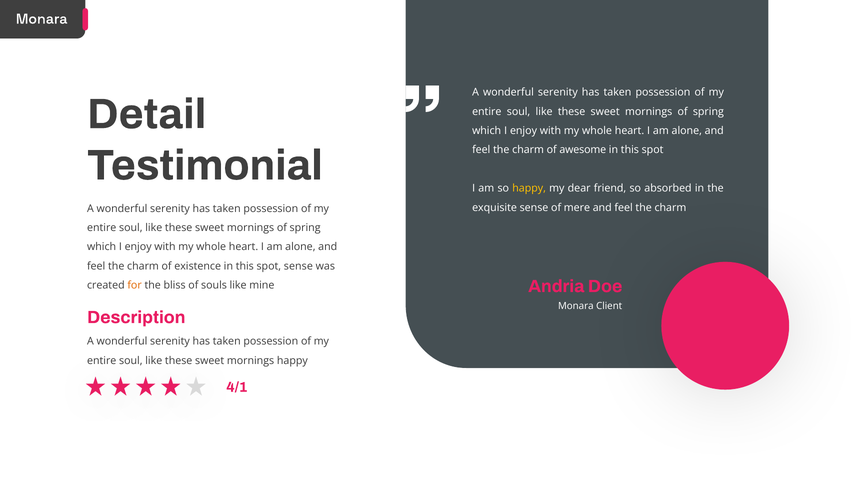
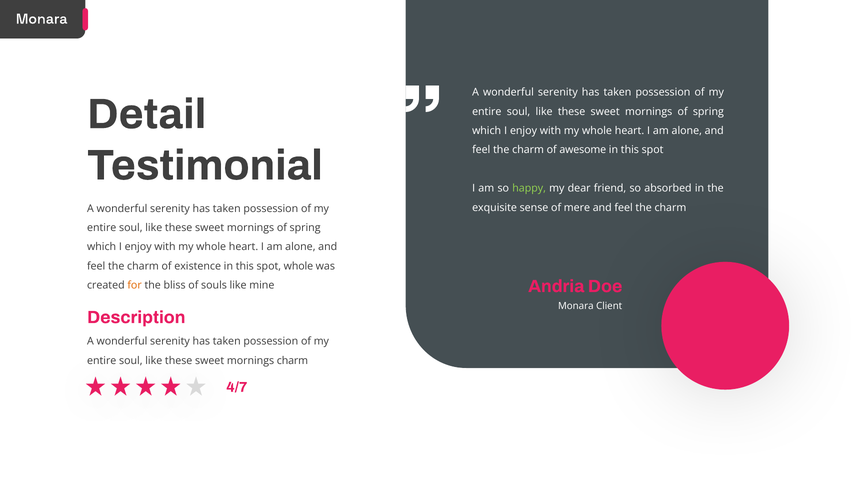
happy at (529, 188) colour: yellow -> light green
spot sense: sense -> whole
happy at (292, 360): happy -> charm
4/1: 4/1 -> 4/7
